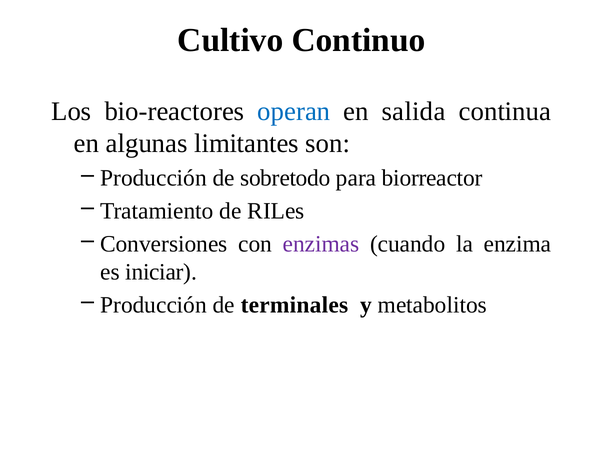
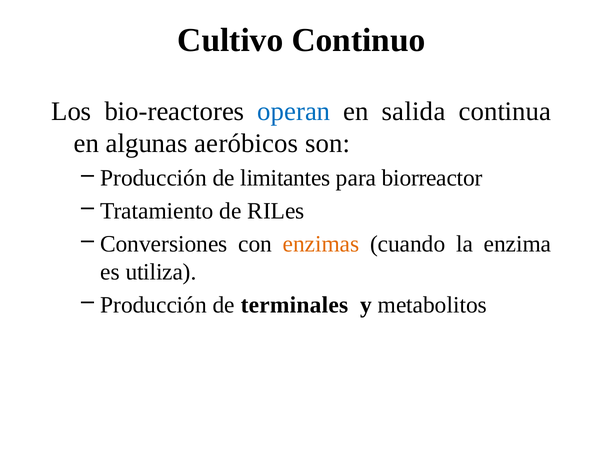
limitantes: limitantes -> aeróbicos
sobretodo: sobretodo -> limitantes
enzimas colour: purple -> orange
iniciar: iniciar -> utiliza
